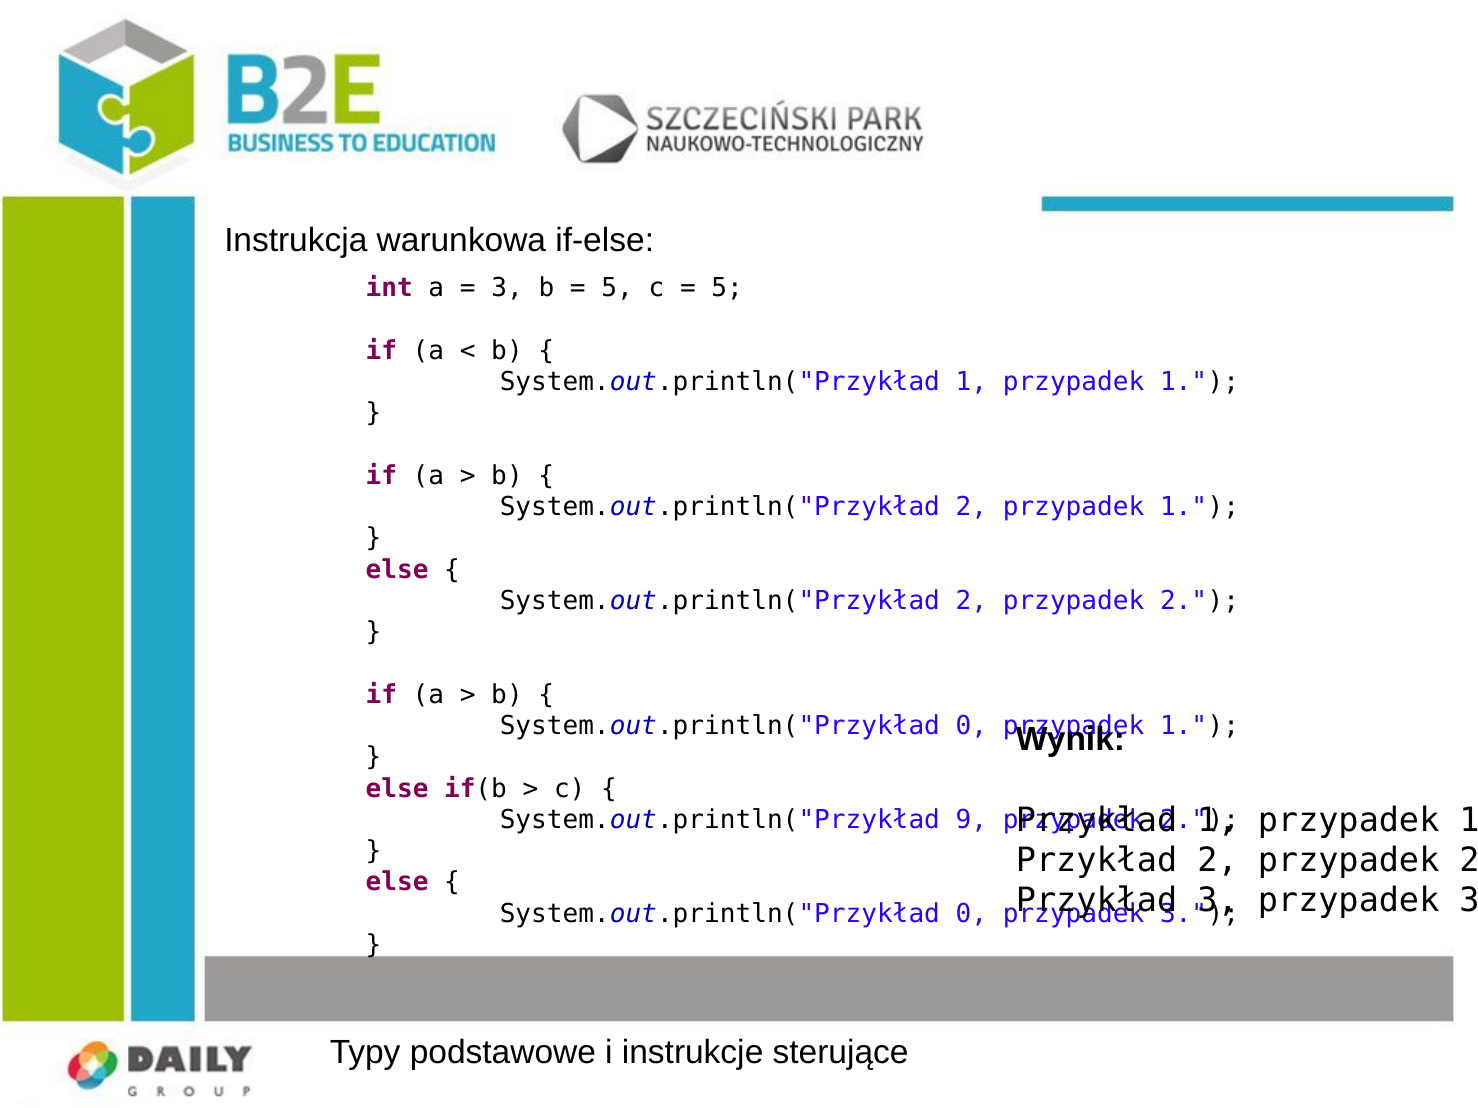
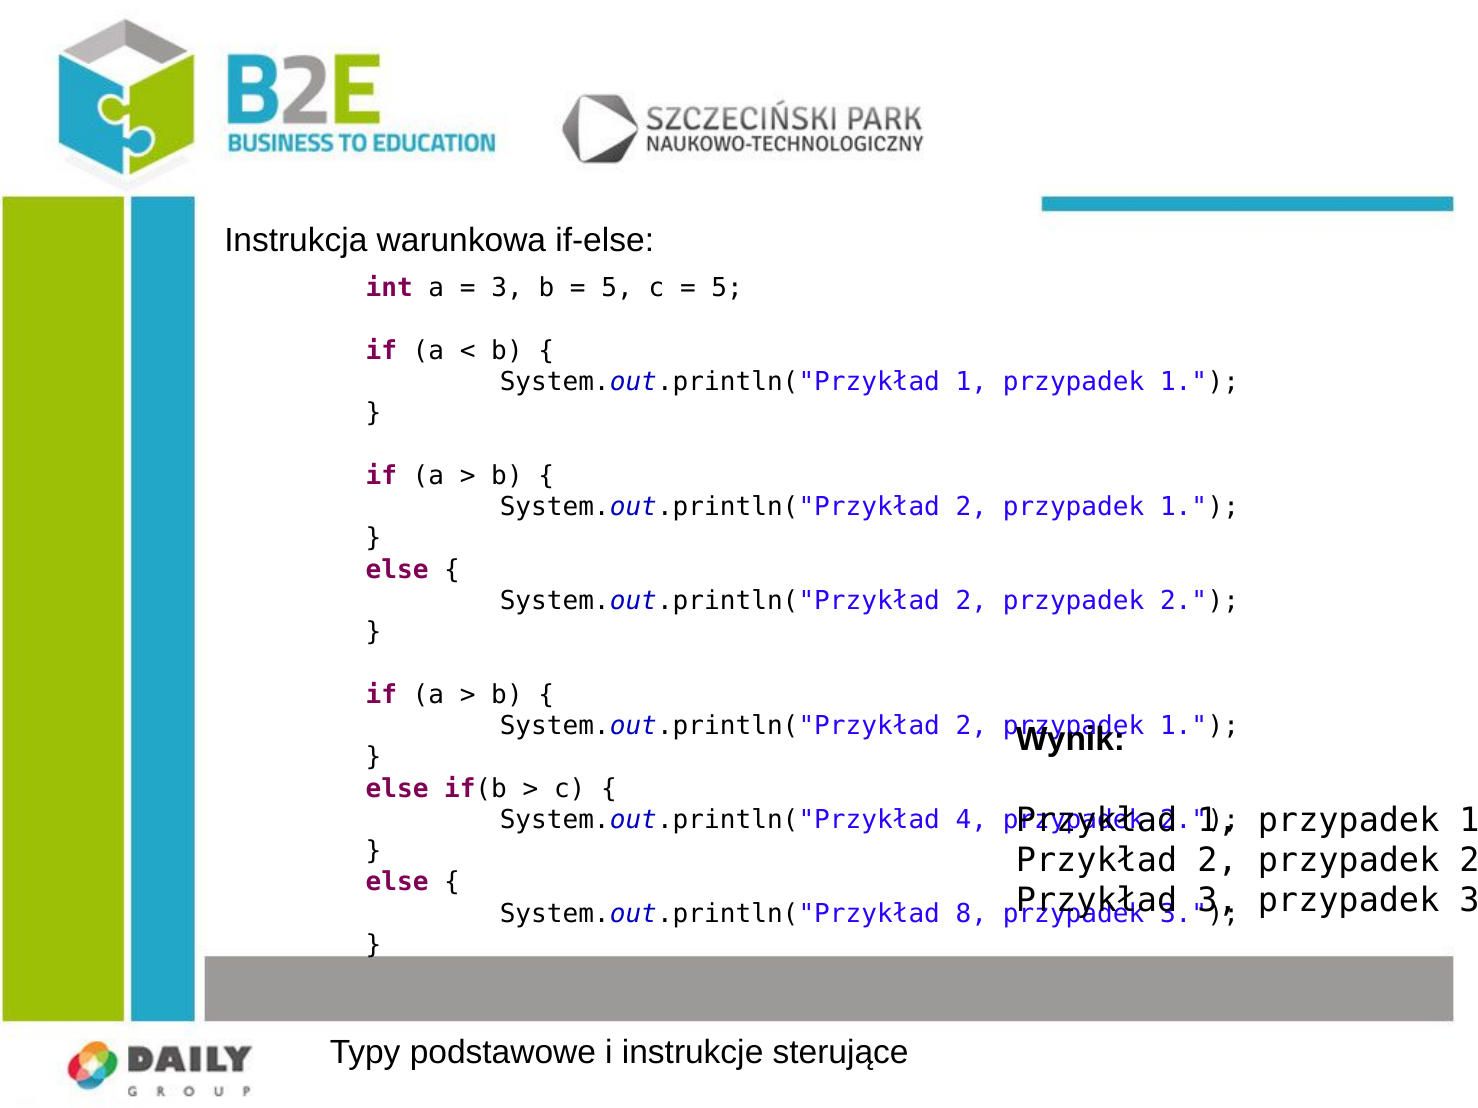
0 at (971, 726): 0 -> 2
9: 9 -> 4
0 at (971, 914): 0 -> 8
